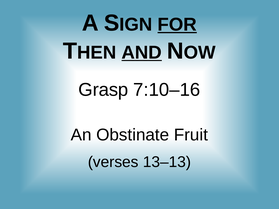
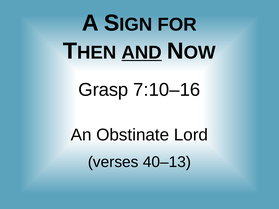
FOR underline: present -> none
Fruit: Fruit -> Lord
13–13: 13–13 -> 40–13
